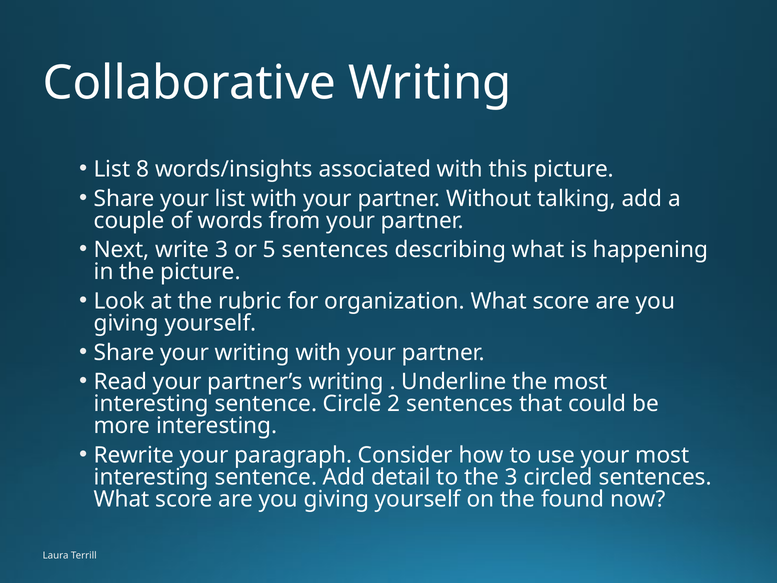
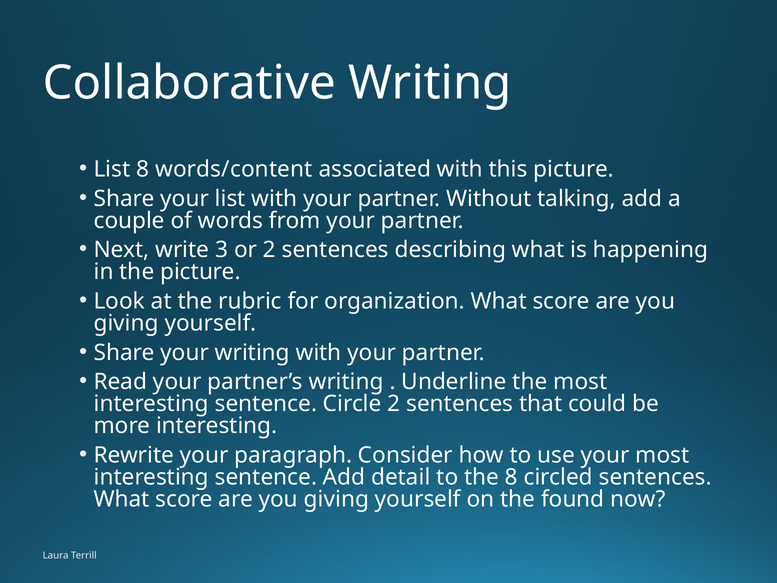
words/insights: words/insights -> words/content
or 5: 5 -> 2
the 3: 3 -> 8
